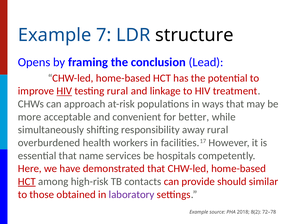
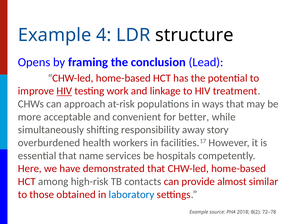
7: 7 -> 4
testing rural: rural -> work
away rural: rural -> story
HCT at (27, 182) underline: present -> none
should: should -> almost
laboratory colour: purple -> blue
